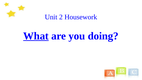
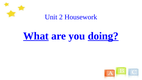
doing underline: none -> present
